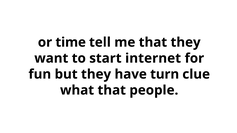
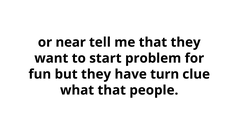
time: time -> near
internet: internet -> problem
